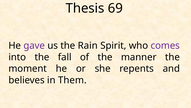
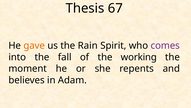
69: 69 -> 67
gave colour: purple -> orange
manner: manner -> working
Them: Them -> Adam
